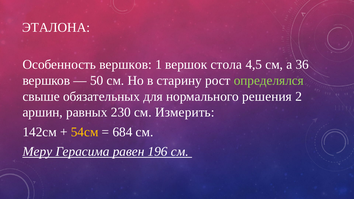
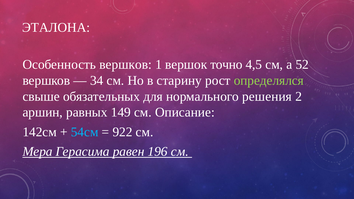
стола: стола -> точно
36: 36 -> 52
50: 50 -> 34
230: 230 -> 149
Измерить: Измерить -> Описание
54см colour: yellow -> light blue
684: 684 -> 922
Меру: Меру -> Мера
